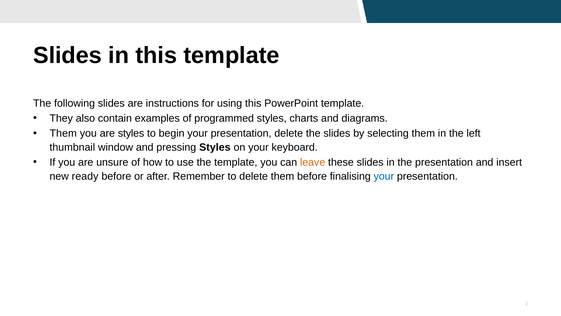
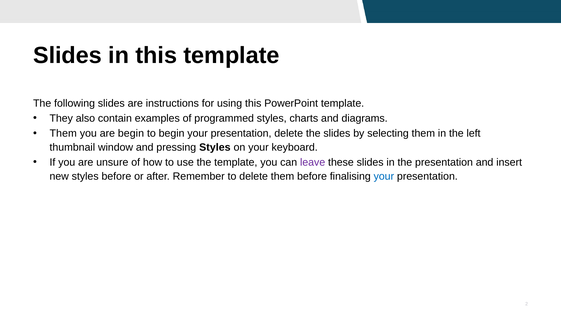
are styles: styles -> begin
leave colour: orange -> purple
new ready: ready -> styles
